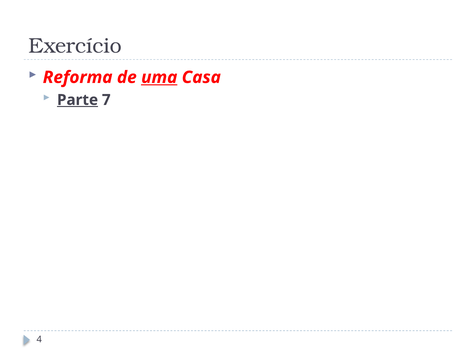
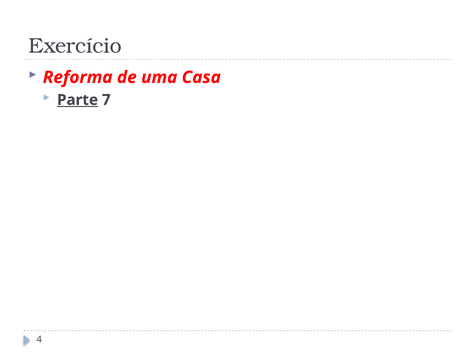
uma underline: present -> none
